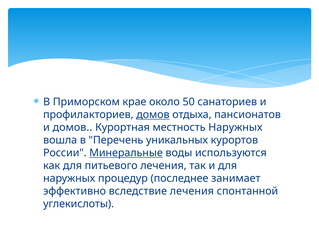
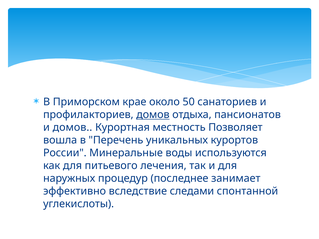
местность Наружных: Наружных -> Позволяет
Минеральные underline: present -> none
вследствие лечения: лечения -> следами
